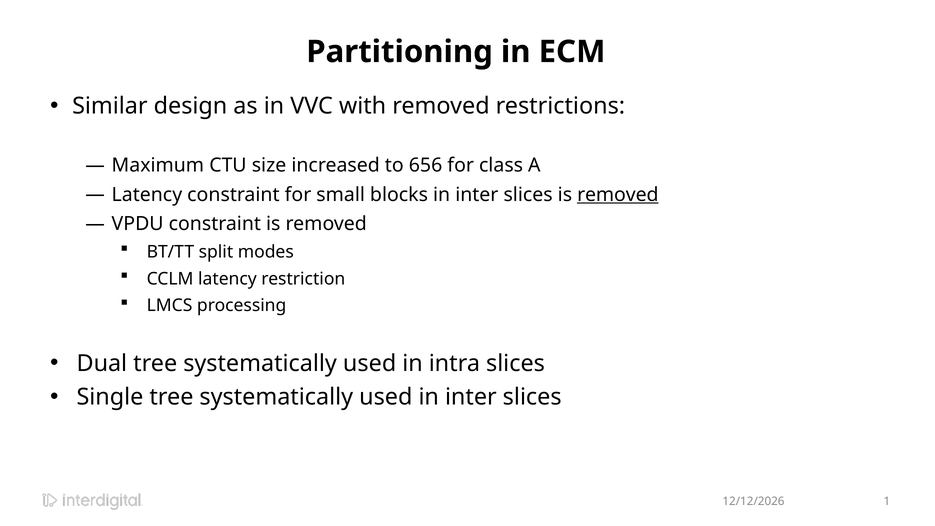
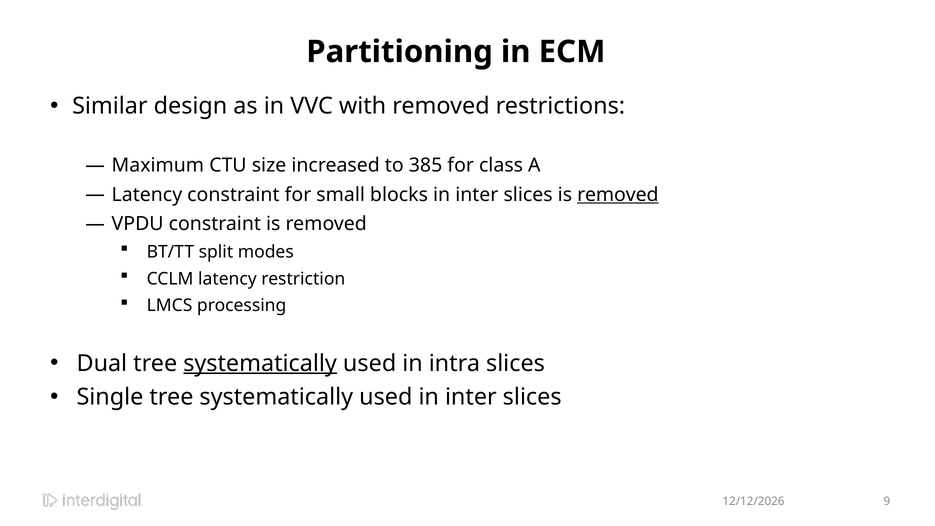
656: 656 -> 385
systematically at (260, 363) underline: none -> present
1: 1 -> 9
